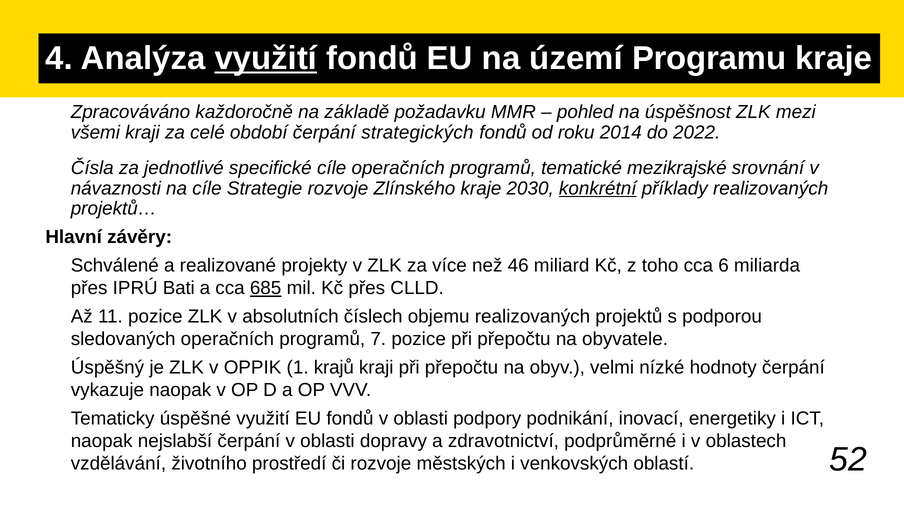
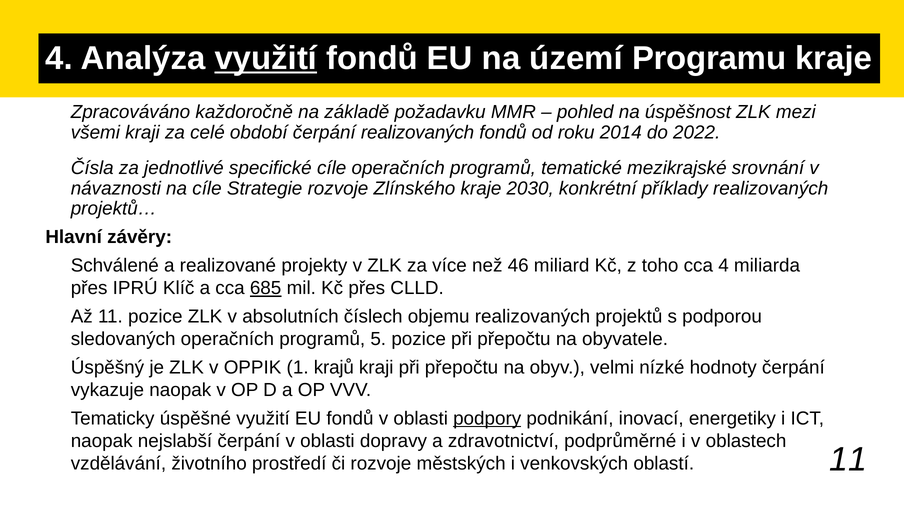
čerpání strategických: strategických -> realizovaných
konkrétní underline: present -> none
cca 6: 6 -> 4
Bati: Bati -> Klíč
7: 7 -> 5
podpory underline: none -> present
oblastí 52: 52 -> 11
